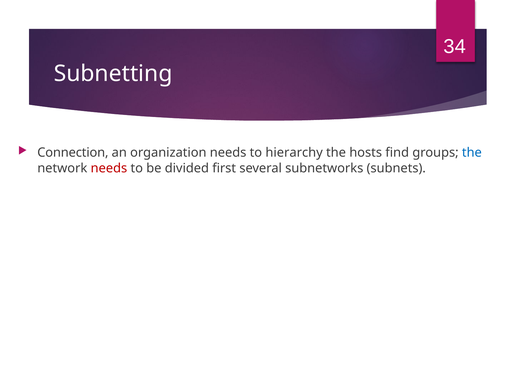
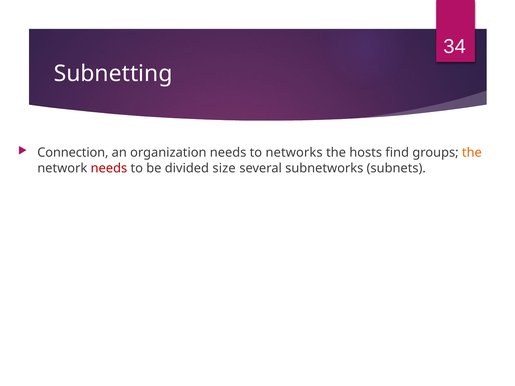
hierarchy: hierarchy -> networks
the at (472, 153) colour: blue -> orange
first: first -> size
